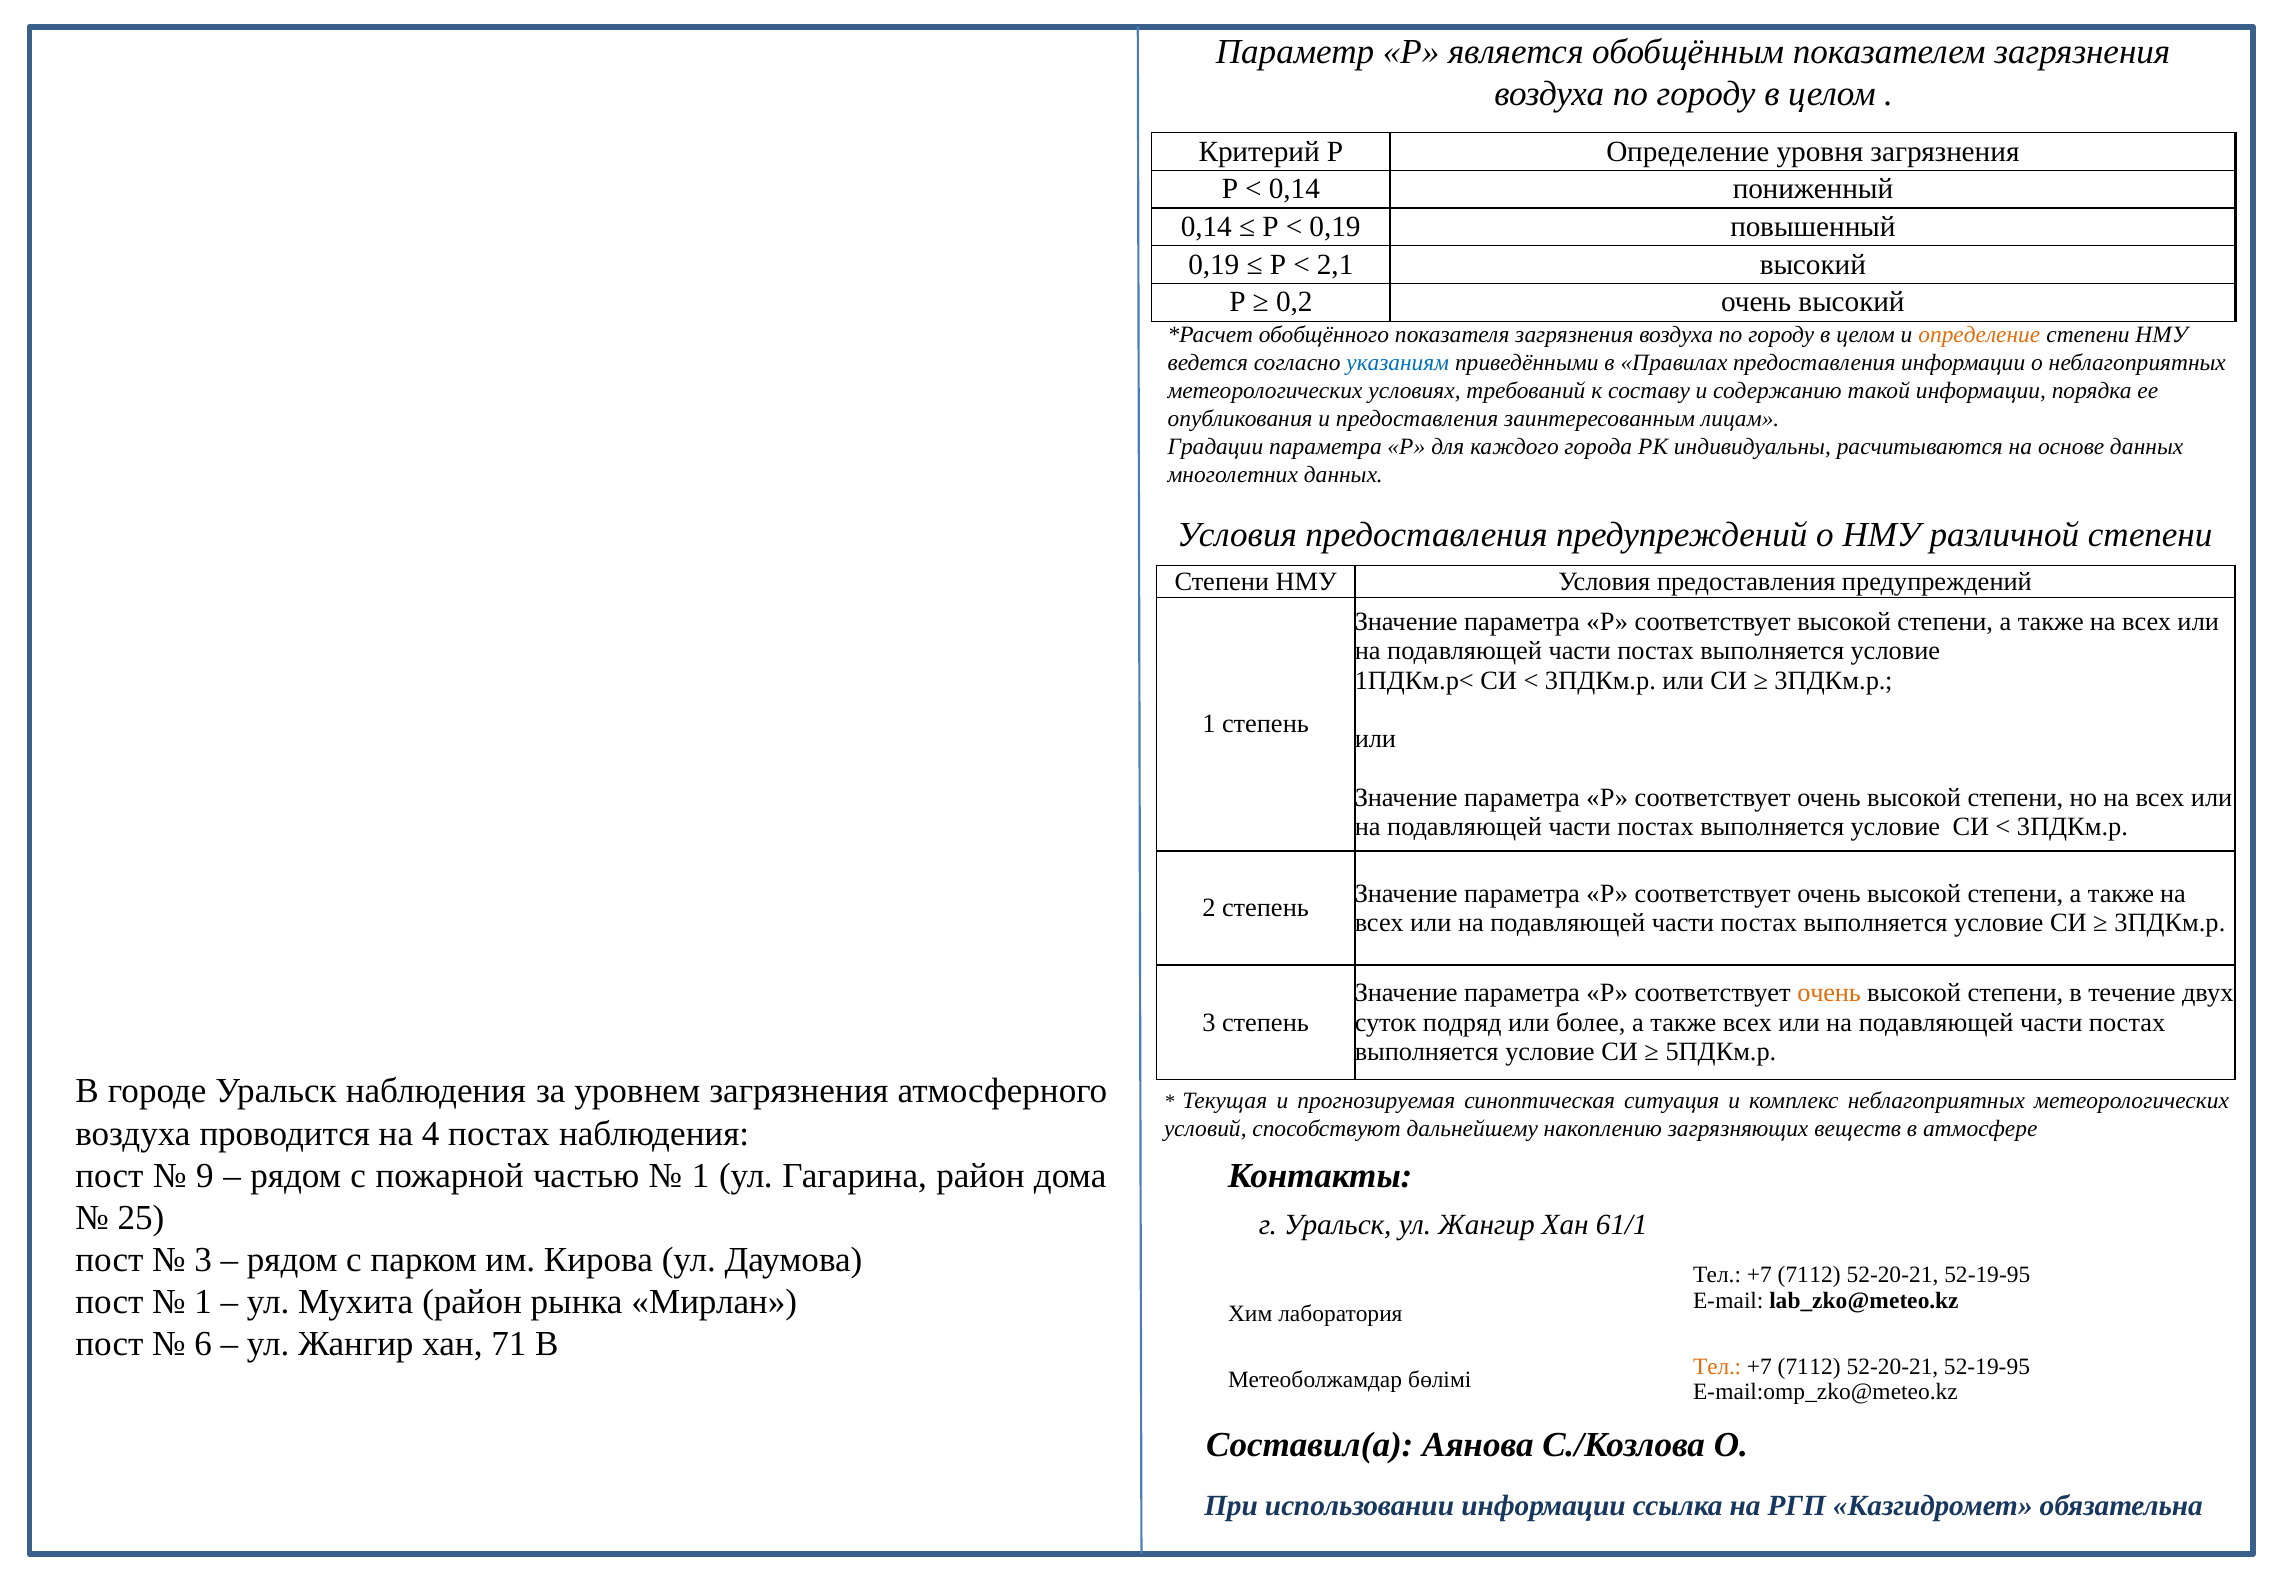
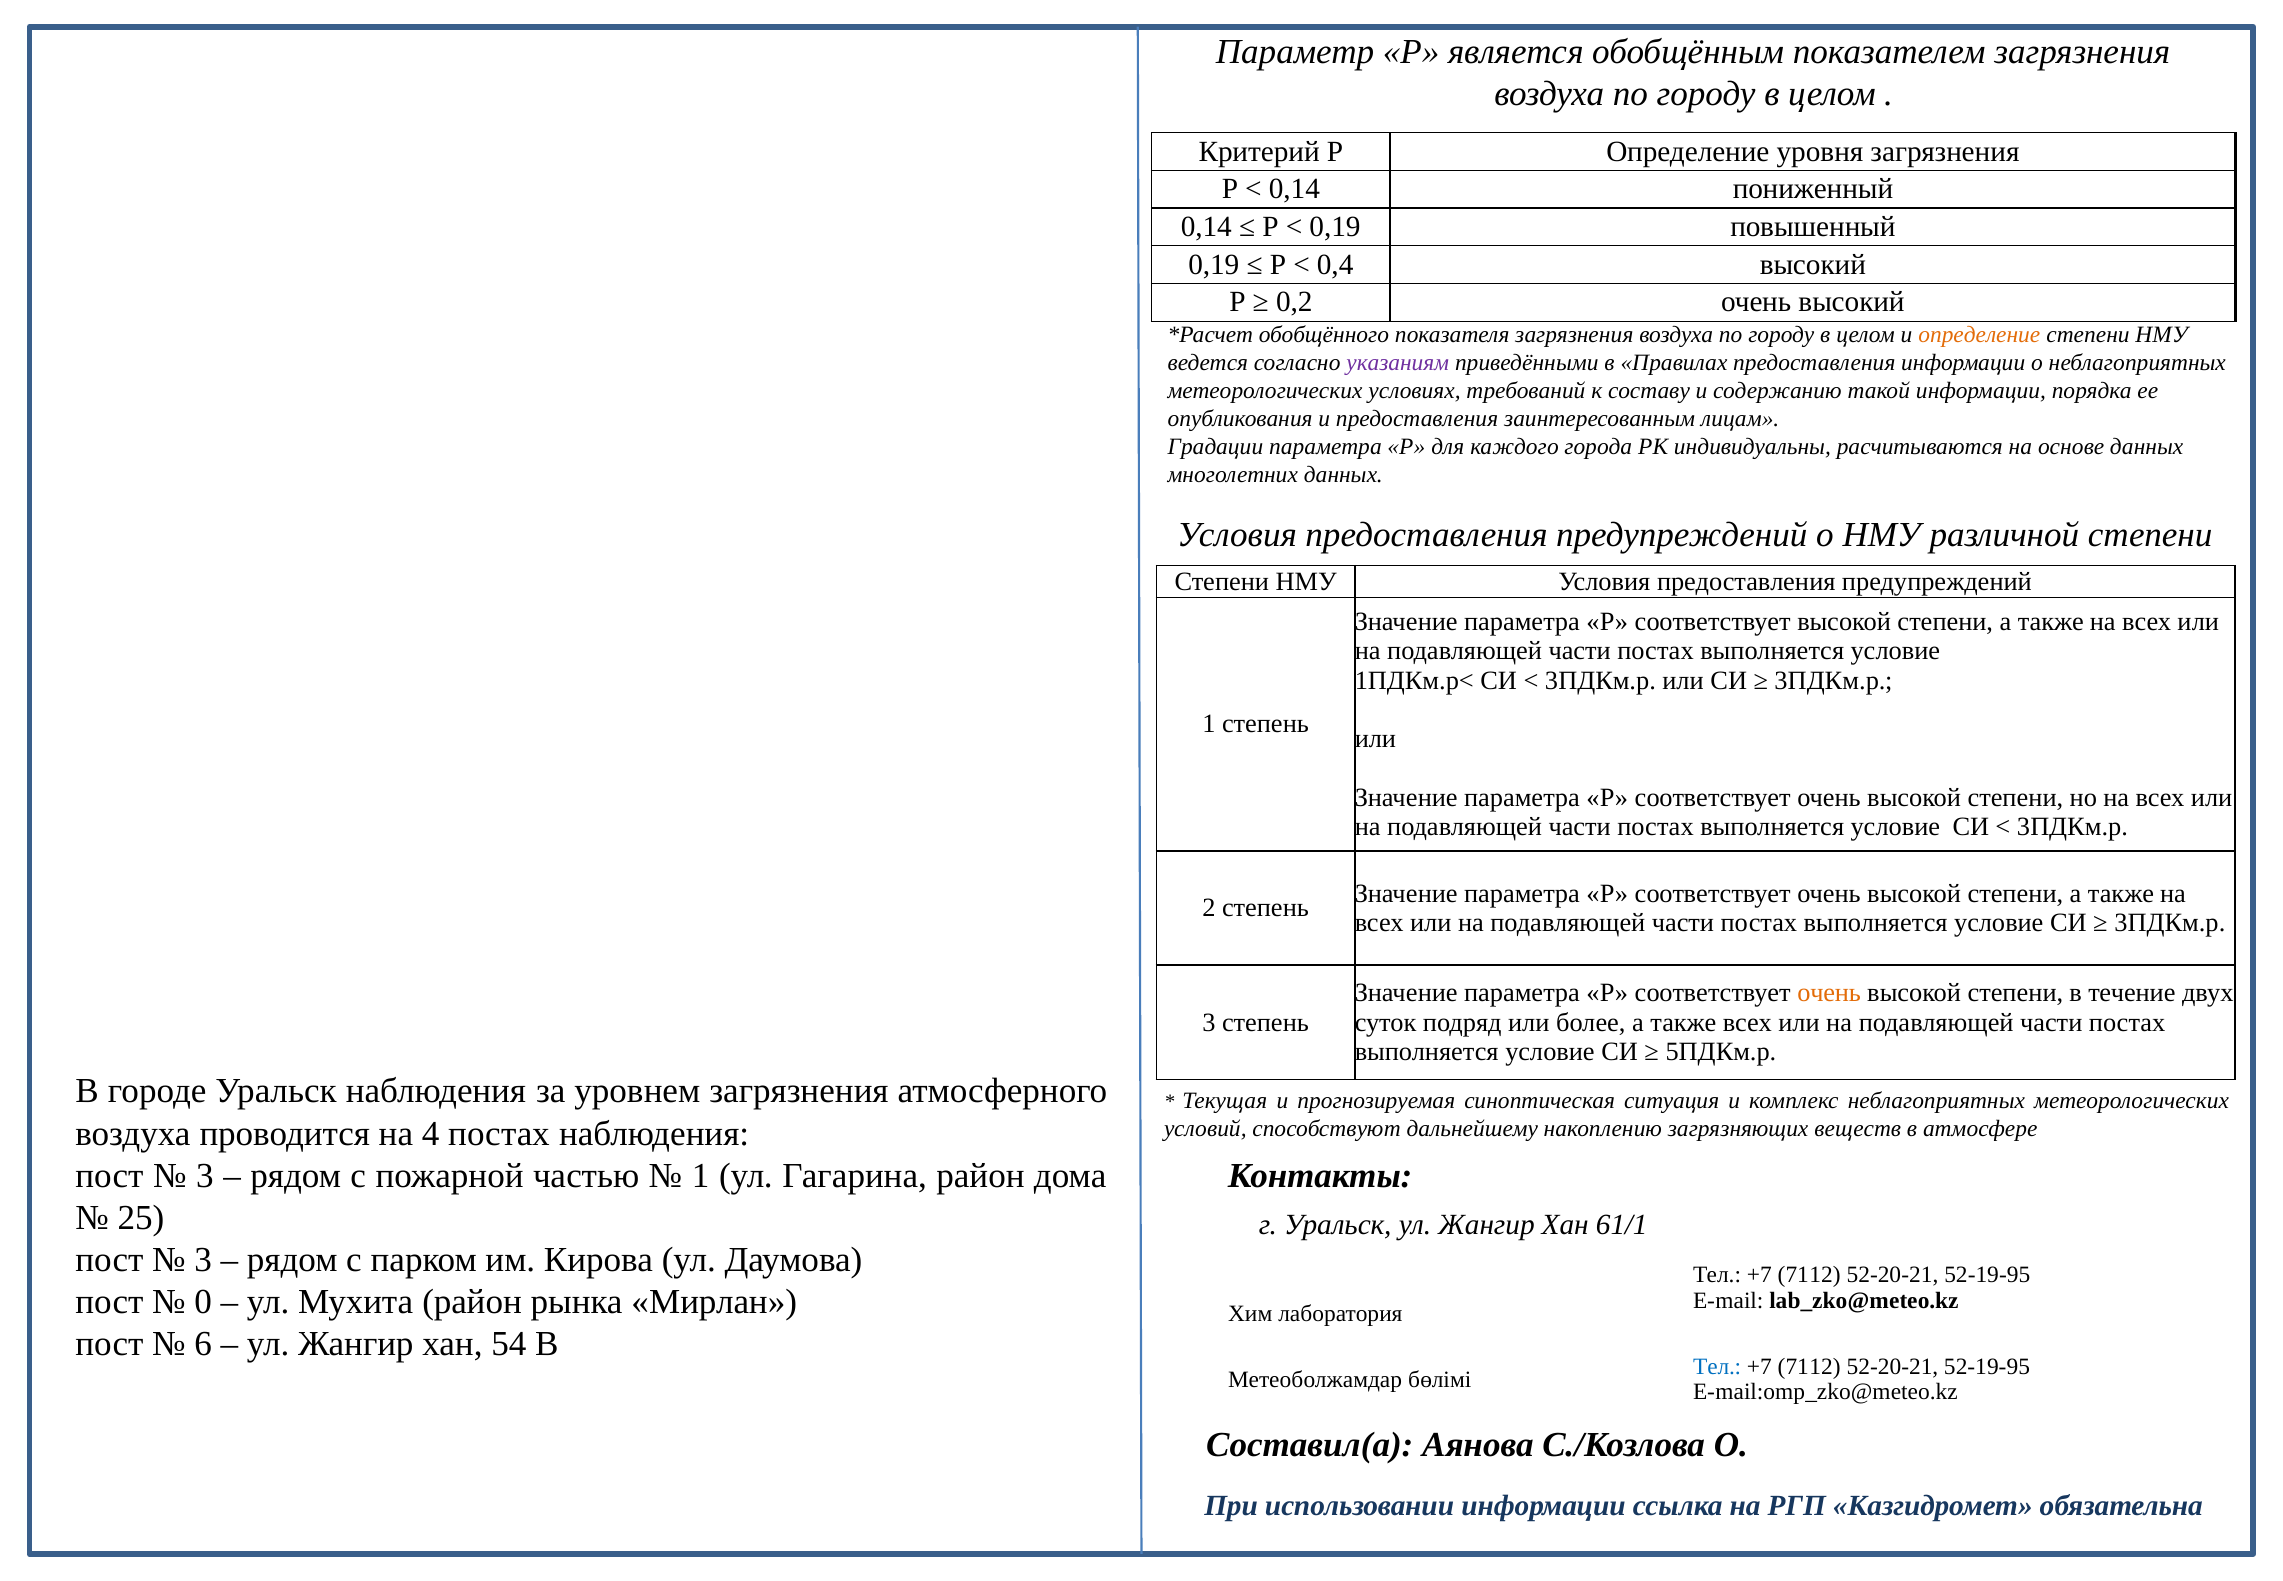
2,1: 2,1 -> 0,4
указаниям colour: blue -> purple
9 at (205, 1175): 9 -> 3
1 at (203, 1302): 1 -> 0
71: 71 -> 54
Тел at (1717, 1366) colour: orange -> blue
